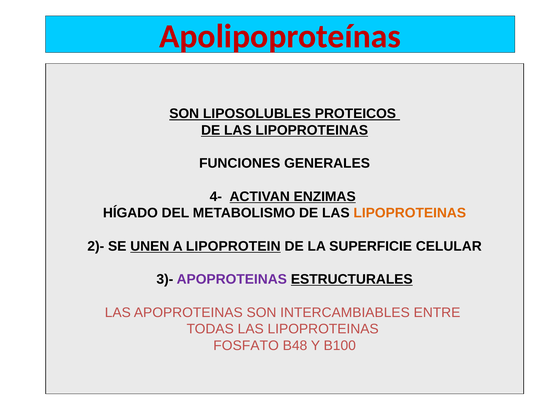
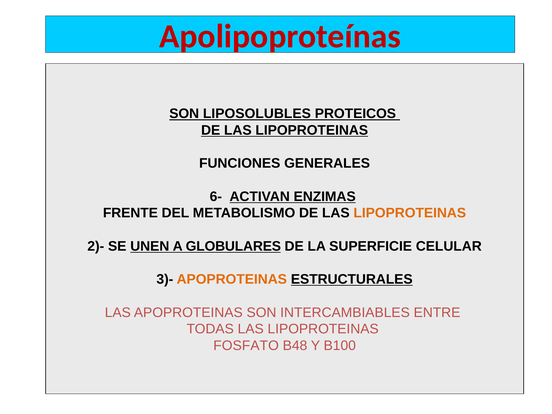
4-: 4- -> 6-
HÍGADO: HÍGADO -> FRENTE
LIPOPROTEIN: LIPOPROTEIN -> GLOBULARES
APOPROTEINAS at (232, 279) colour: purple -> orange
